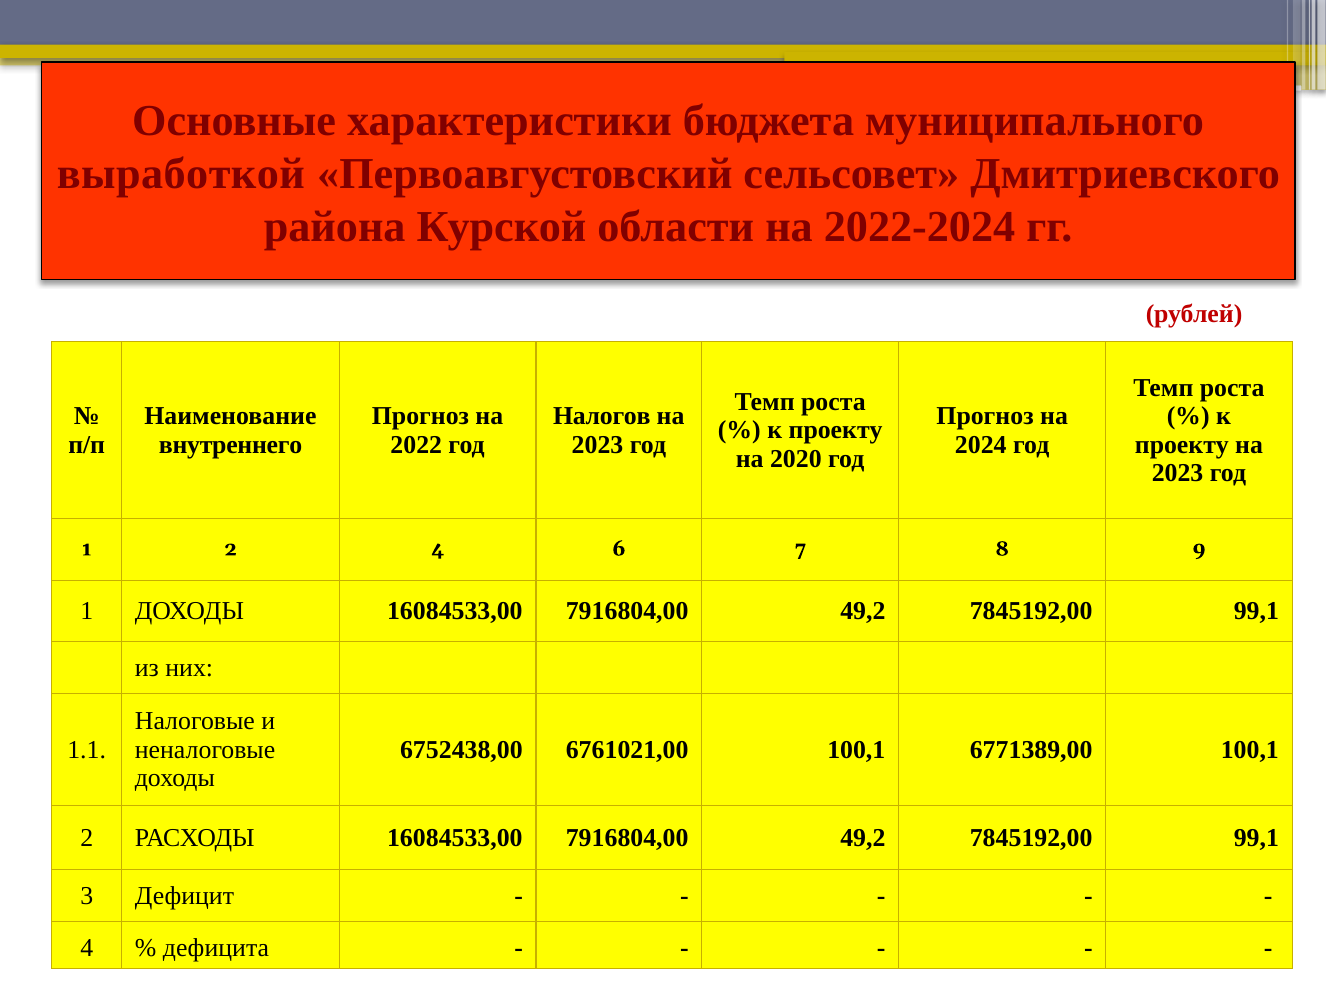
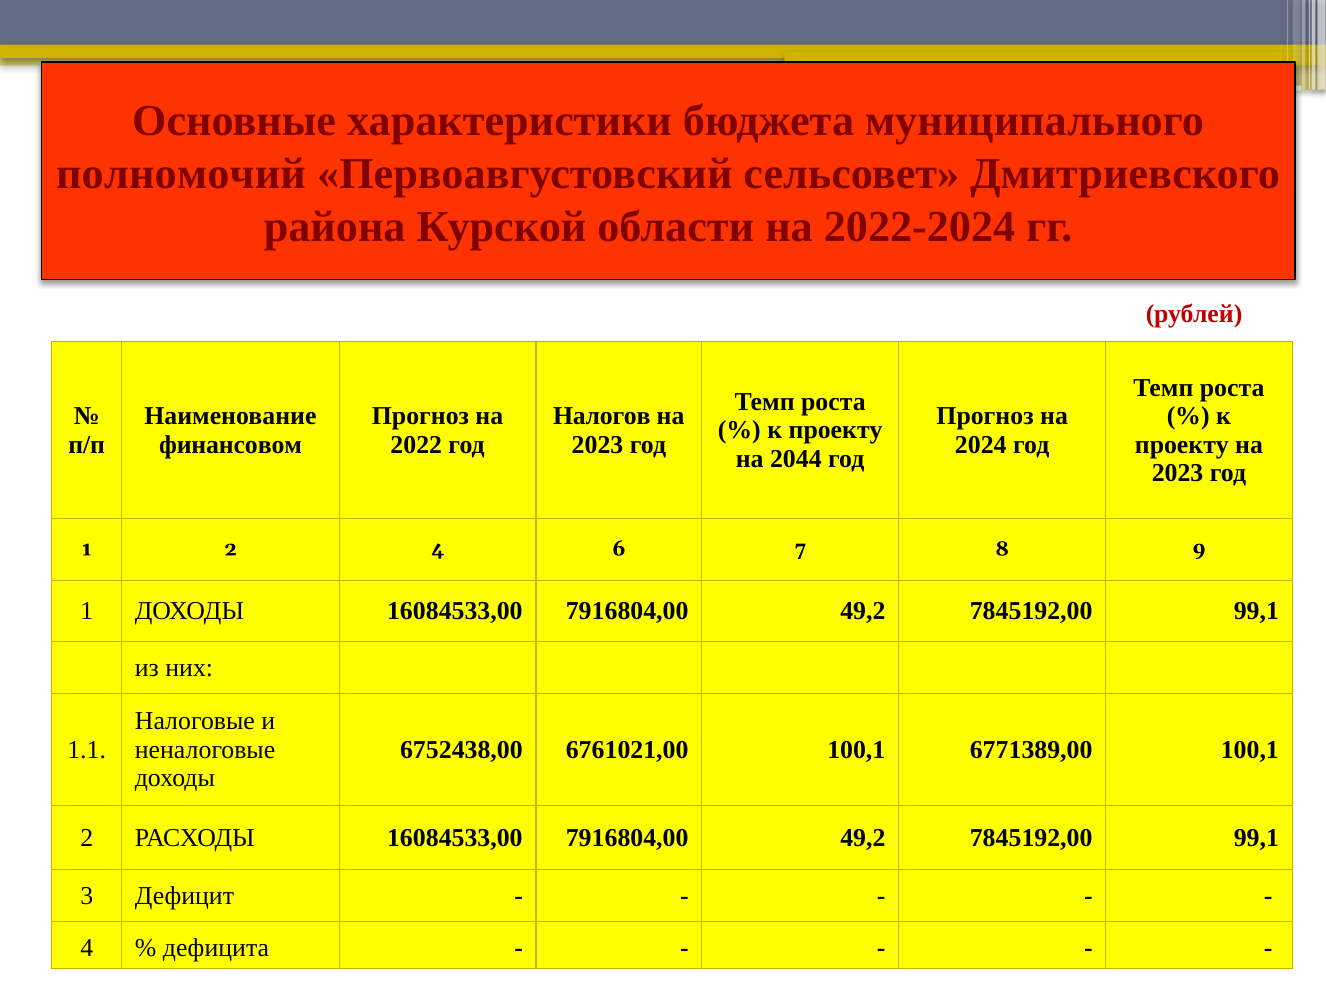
выработкой: выработкой -> полномочий
внутреннего: внутреннего -> финансовом
2020: 2020 -> 2044
